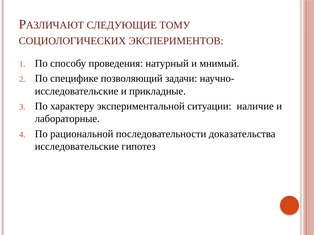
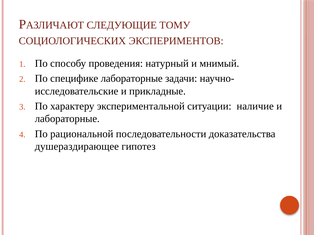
специфике позволяющий: позволяющий -> лабораторные
исследовательские at (77, 147): исследовательские -> душераздирающее
